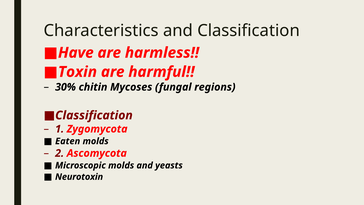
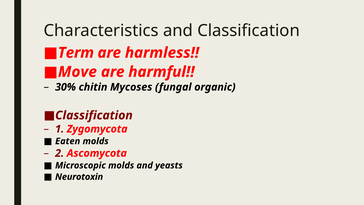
Have: Have -> Term
Toxin: Toxin -> Move
regions: regions -> organic
